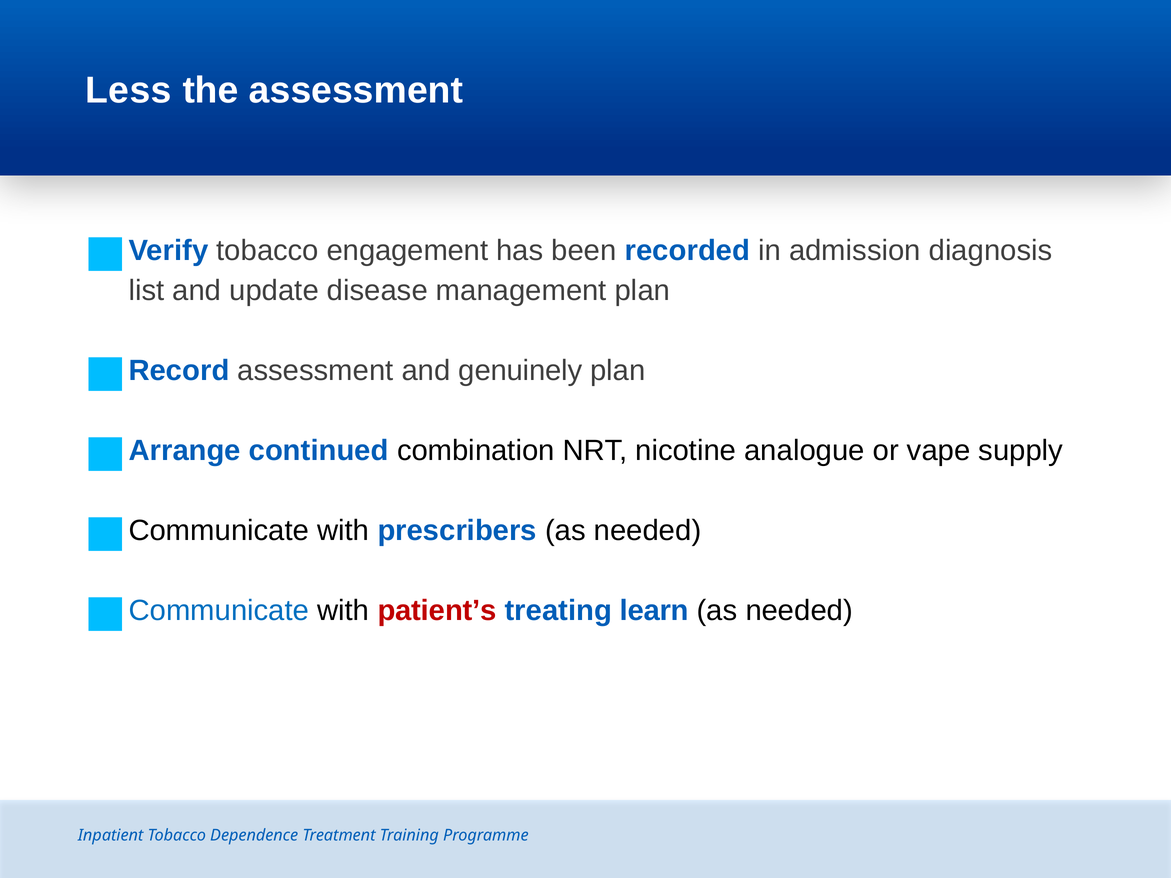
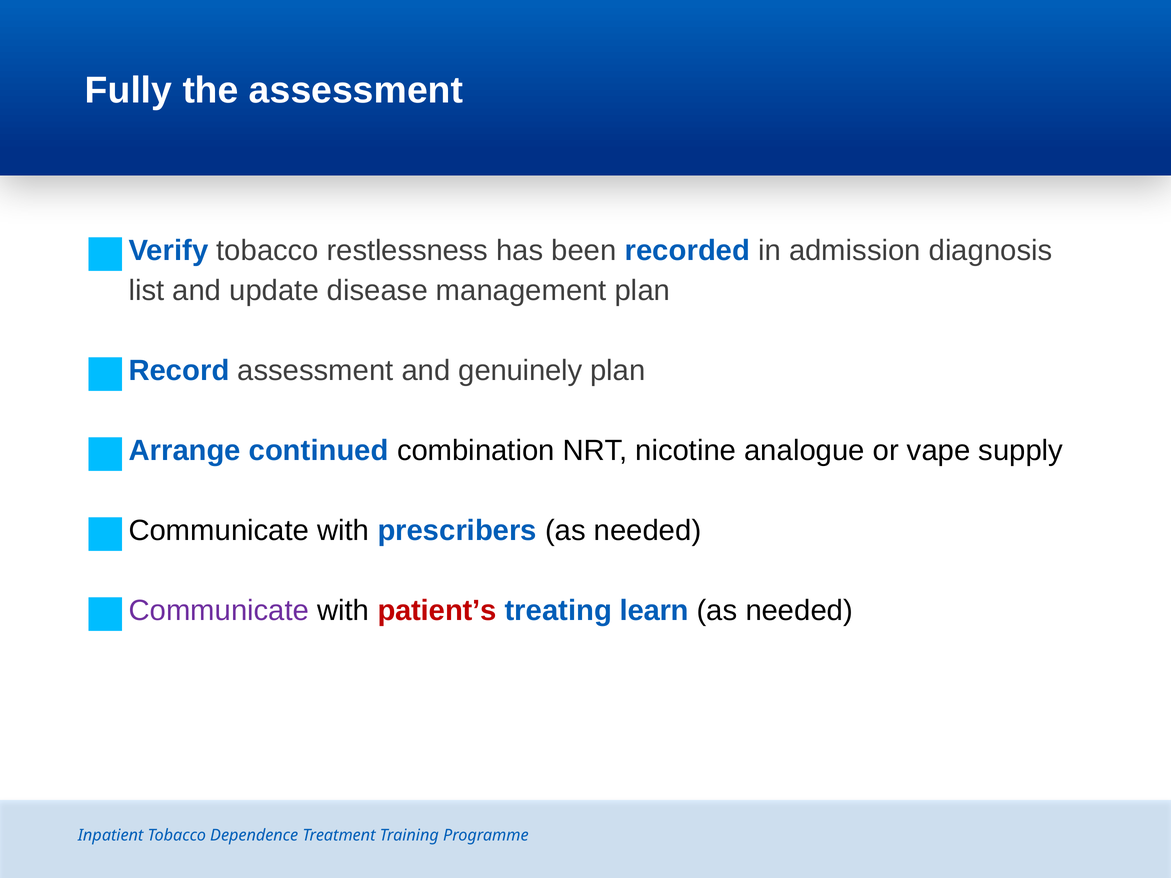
Less: Less -> Fully
engagement: engagement -> restlessness
Communicate at (219, 611) colour: blue -> purple
